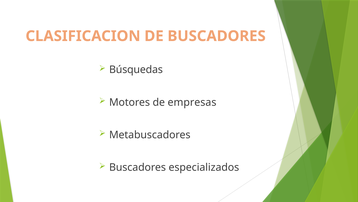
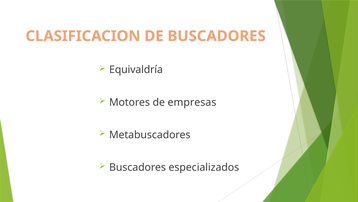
Búsquedas: Búsquedas -> Equivaldría
